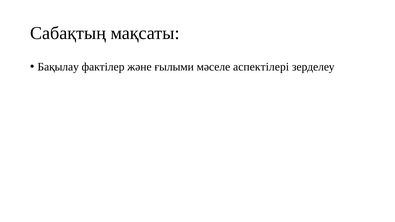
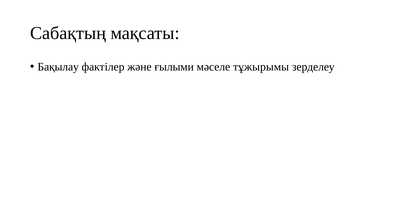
аспектілері: аспектілері -> тұжырымы
